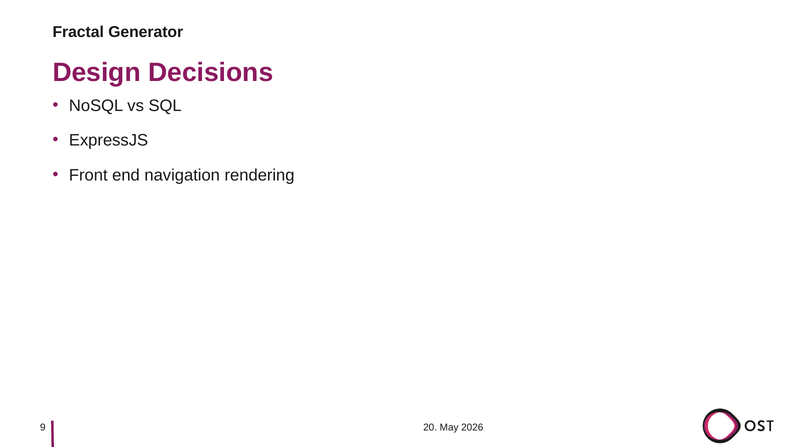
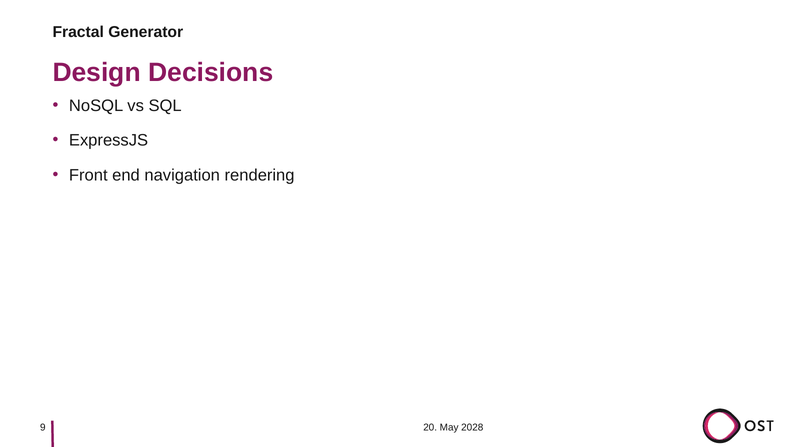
2026: 2026 -> 2028
